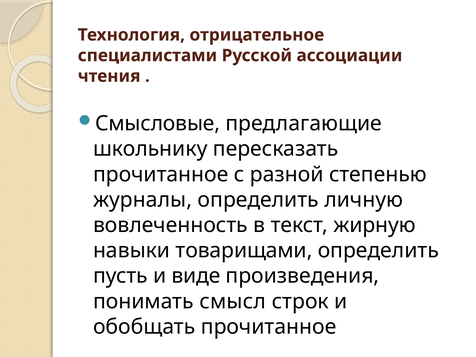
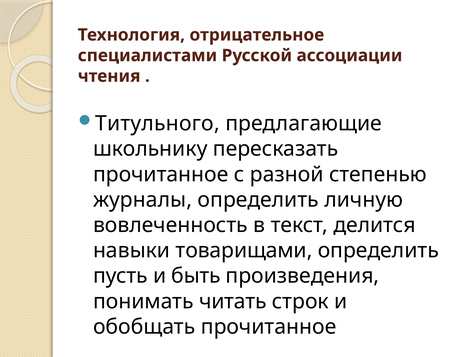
Смысловые: Смысловые -> Титульного
жирную: жирную -> делится
виде: виде -> быть
смысл: смысл -> читать
